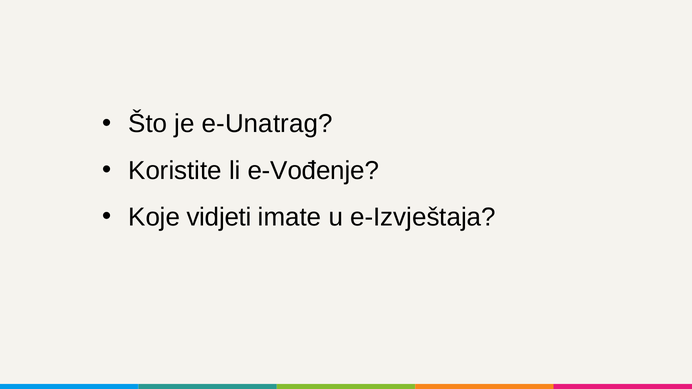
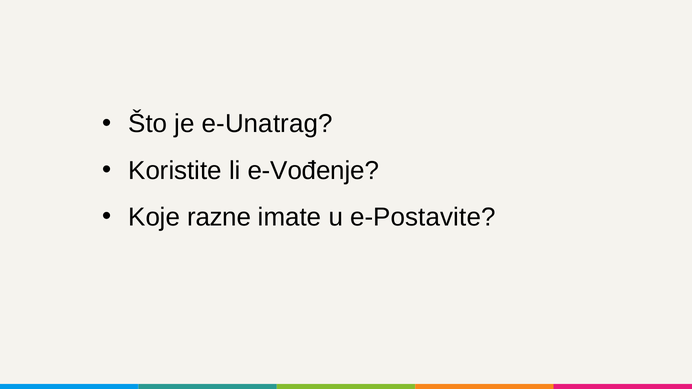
vidjeti: vidjeti -> razne
e-Izvještaja: e-Izvještaja -> e-Postavite
